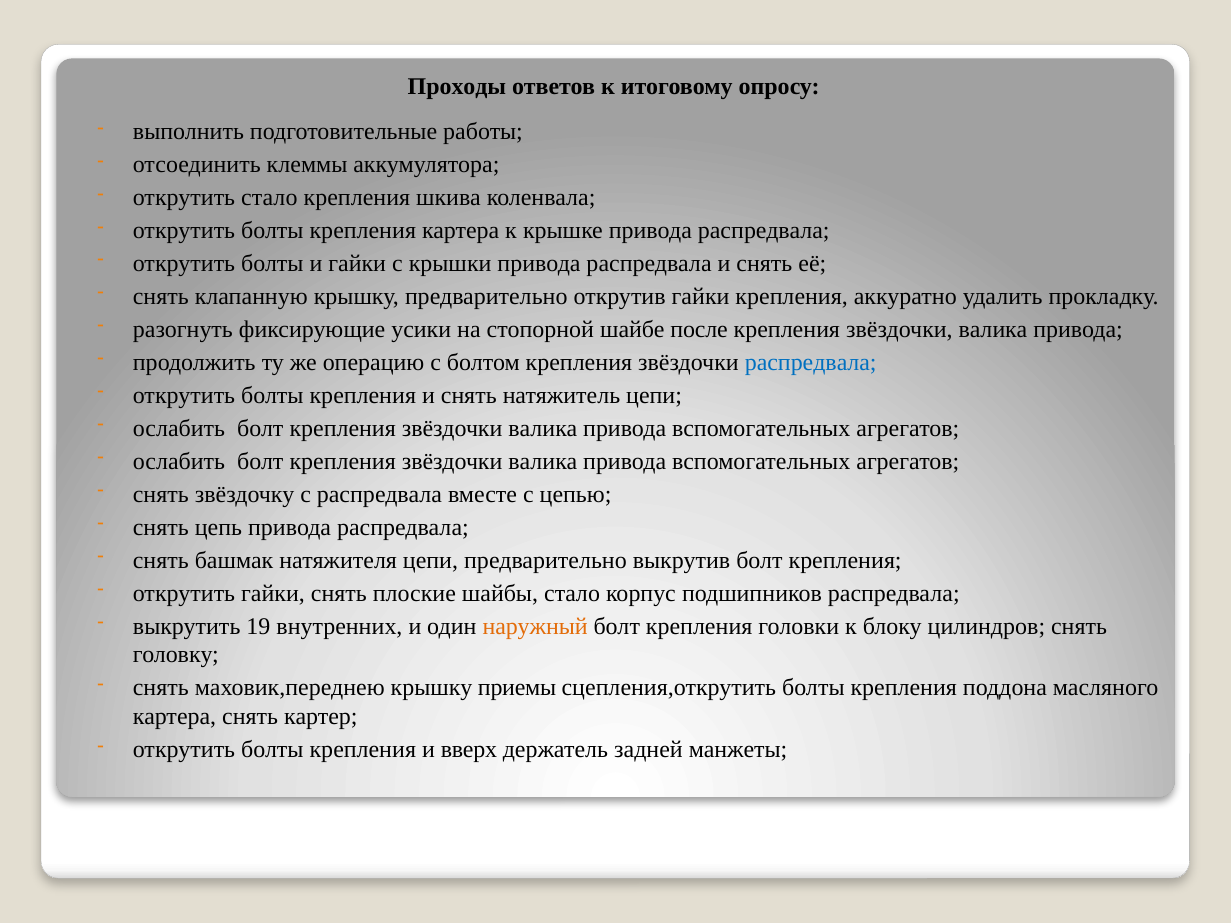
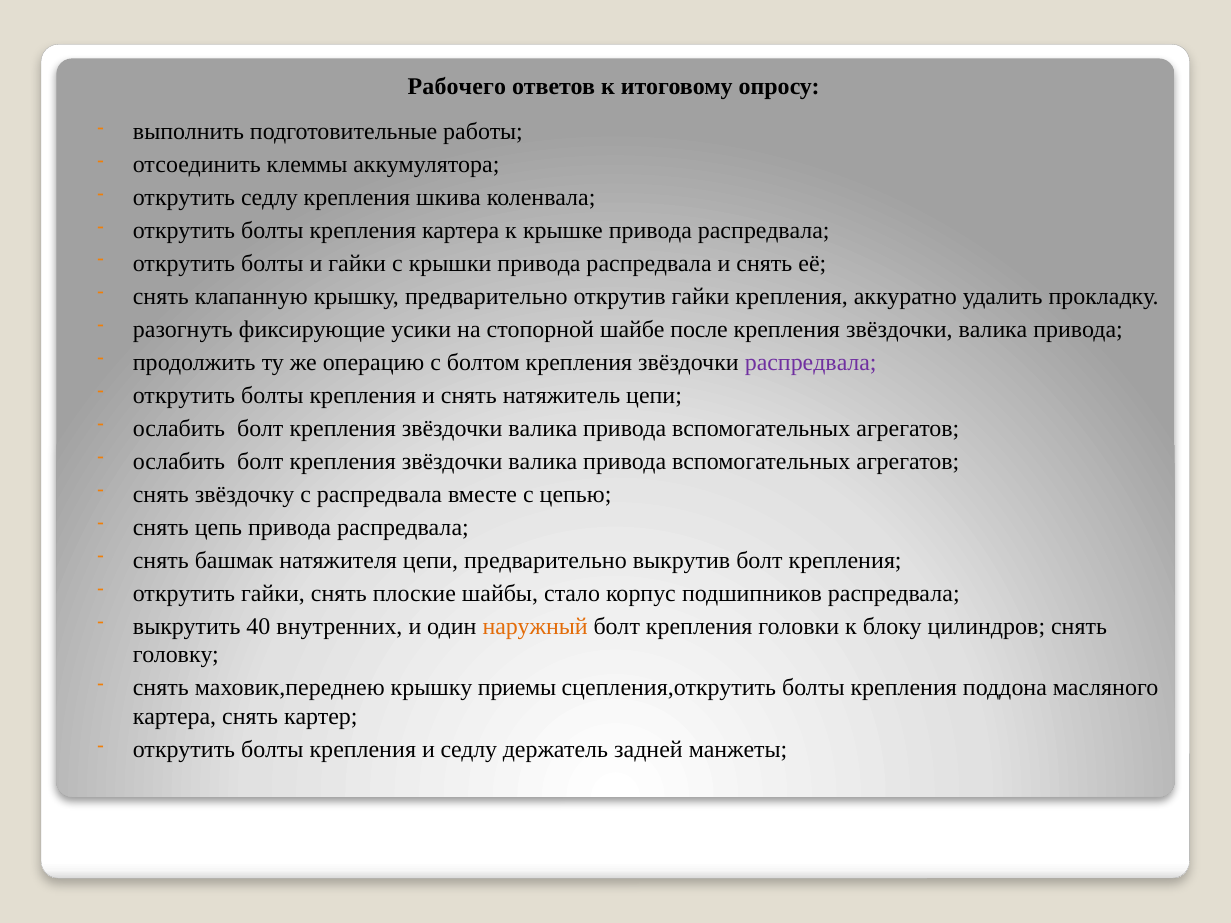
Проходы: Проходы -> Рабочего
открутить стало: стало -> седлу
распредвала at (811, 362) colour: blue -> purple
19: 19 -> 40
и вверх: вверх -> седлу
